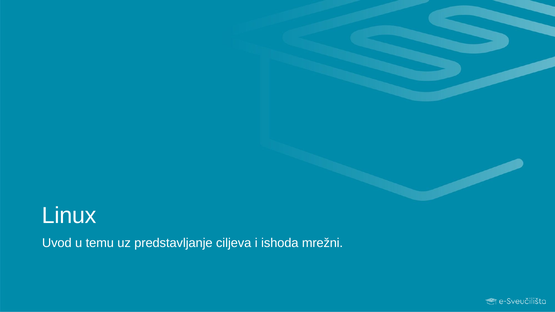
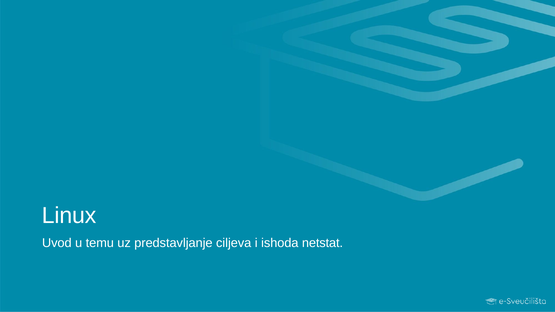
mrežni: mrežni -> netstat
